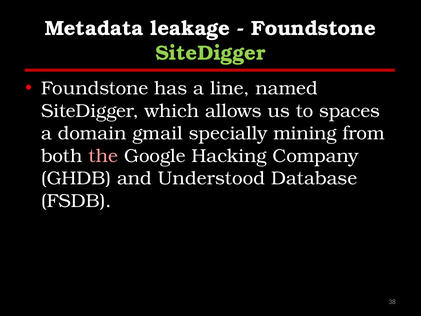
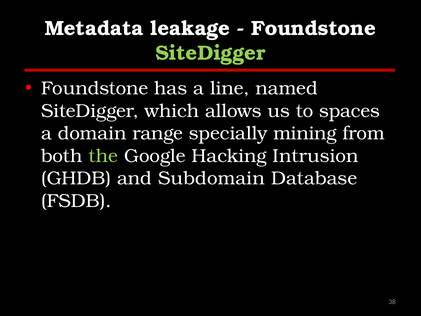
gmail: gmail -> range
the colour: pink -> light green
Company: Company -> Intrusion
Understood: Understood -> Subdomain
